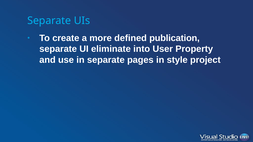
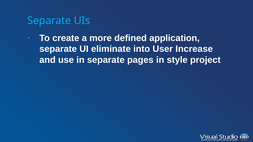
publication: publication -> application
Property: Property -> Increase
